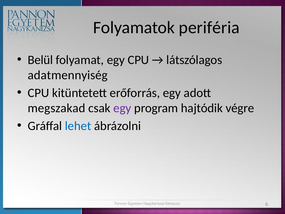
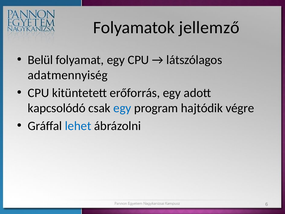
periféria: periféria -> jellemző
megszakad: megszakad -> kapcsolódó
egy at (122, 108) colour: purple -> blue
